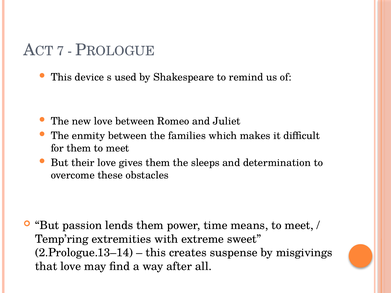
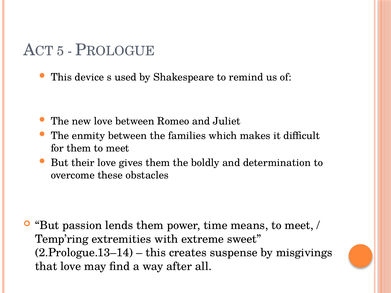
7: 7 -> 5
sleeps: sleeps -> boldly
